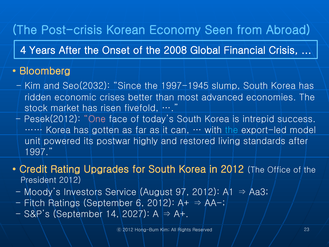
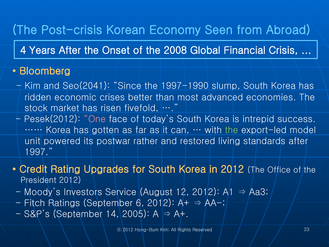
Seo(2032: Seo(2032 -> Seo(2041
1997-1945: 1997-1945 -> 1997-1990
the at (232, 130) colour: light blue -> light green
highly: highly -> rather
97: 97 -> 12
2027: 2027 -> 2005
